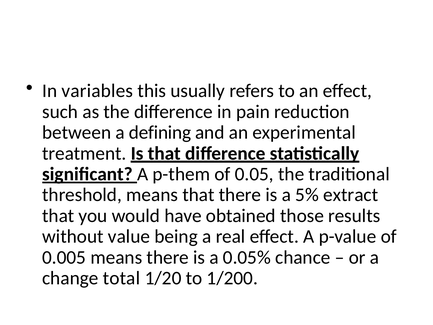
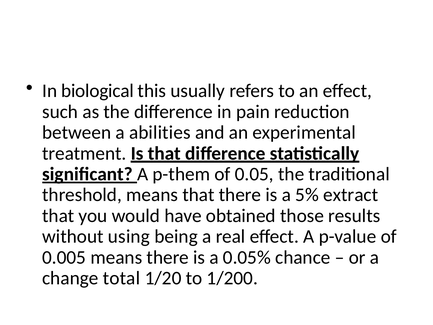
variables: variables -> biological
defining: defining -> abilities
value: value -> using
